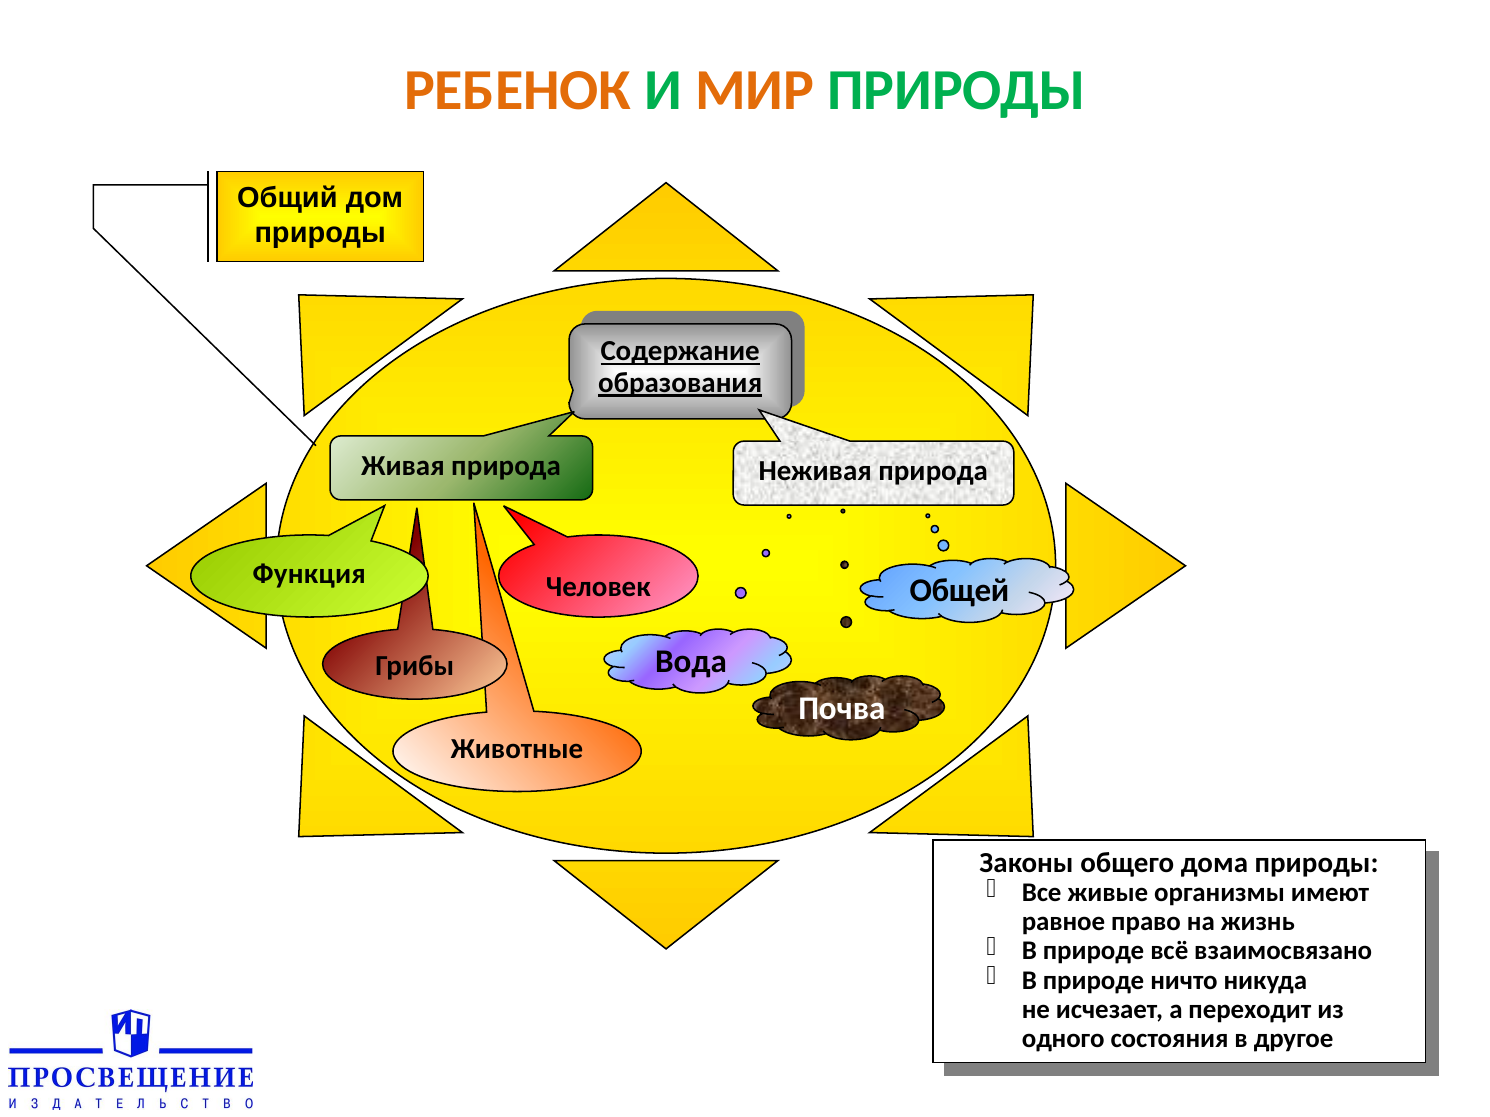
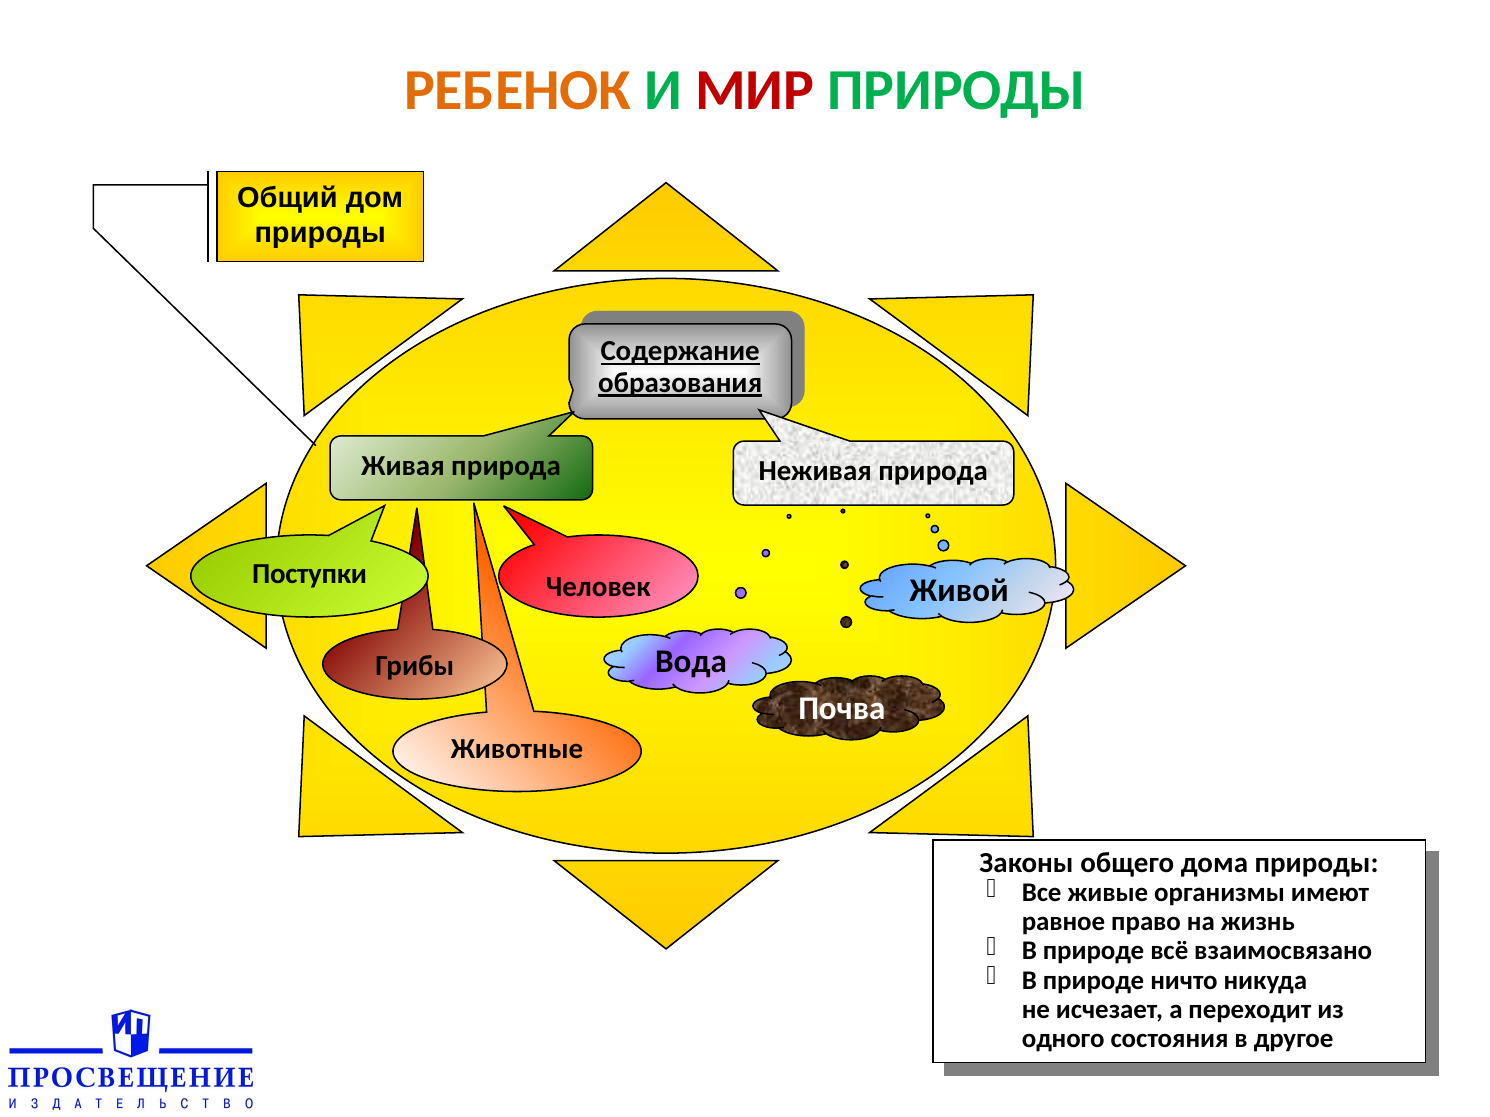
МИР colour: orange -> red
Функция: Функция -> Поступки
Общей: Общей -> Живой
